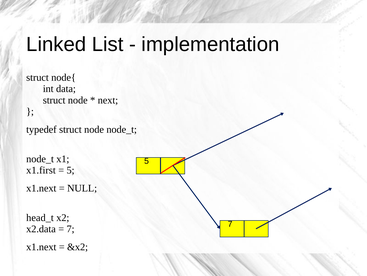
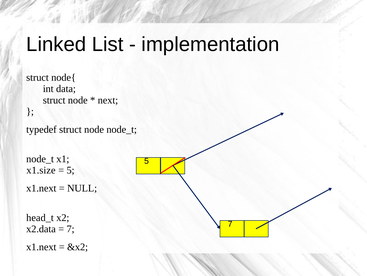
x1.first: x1.first -> x1.size
